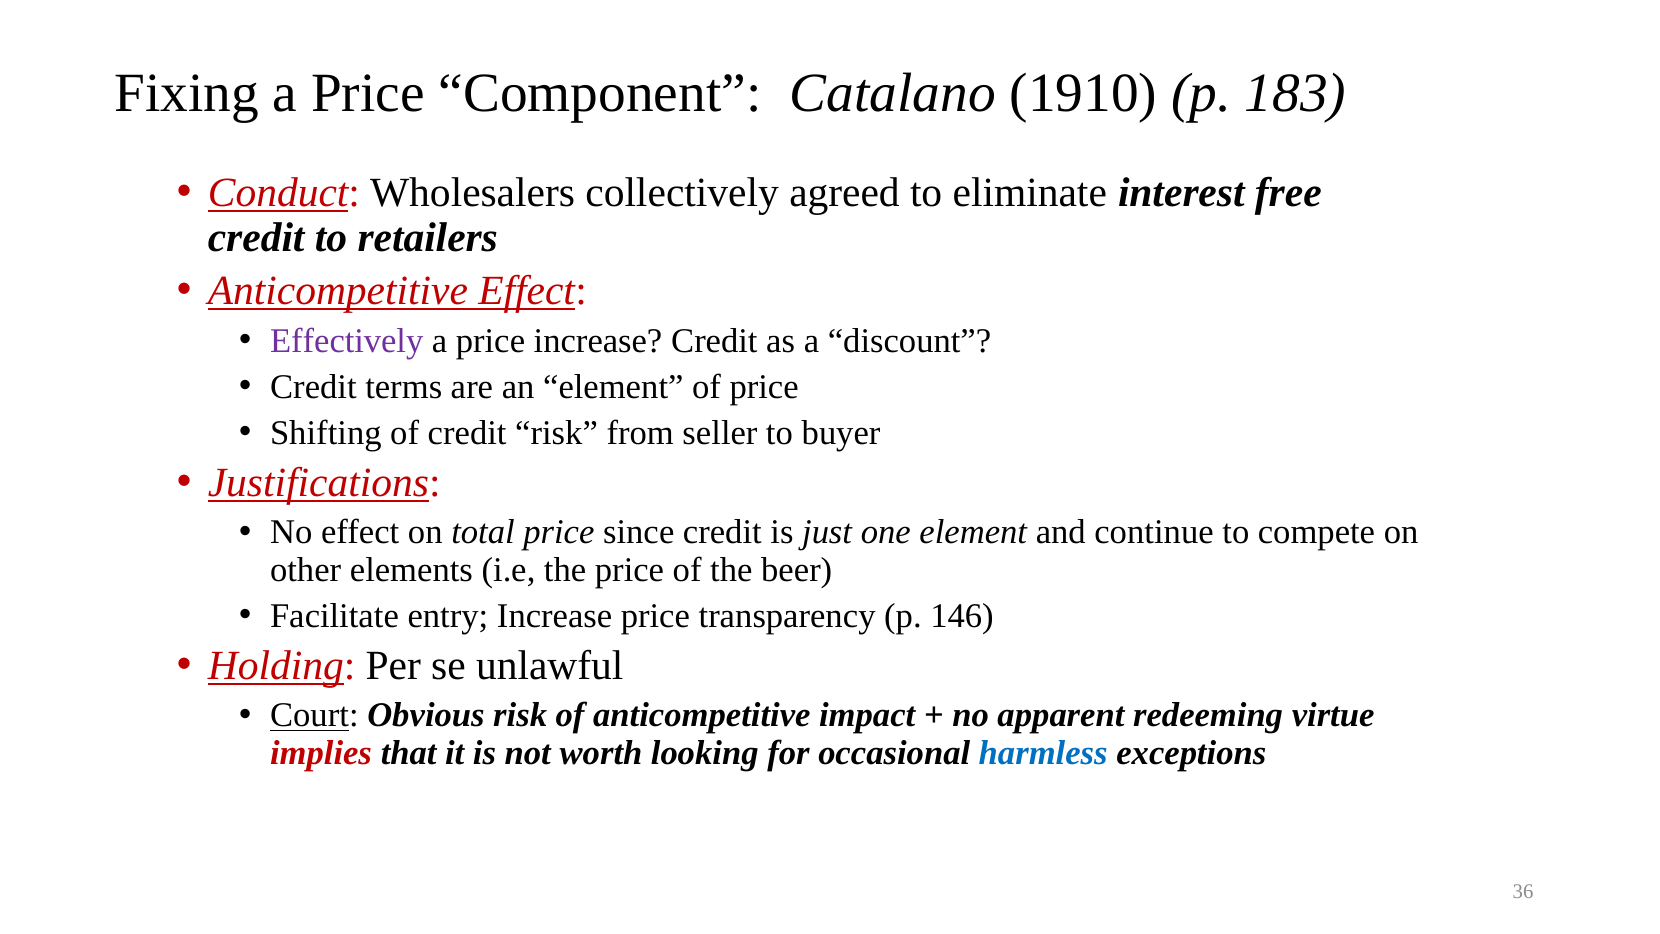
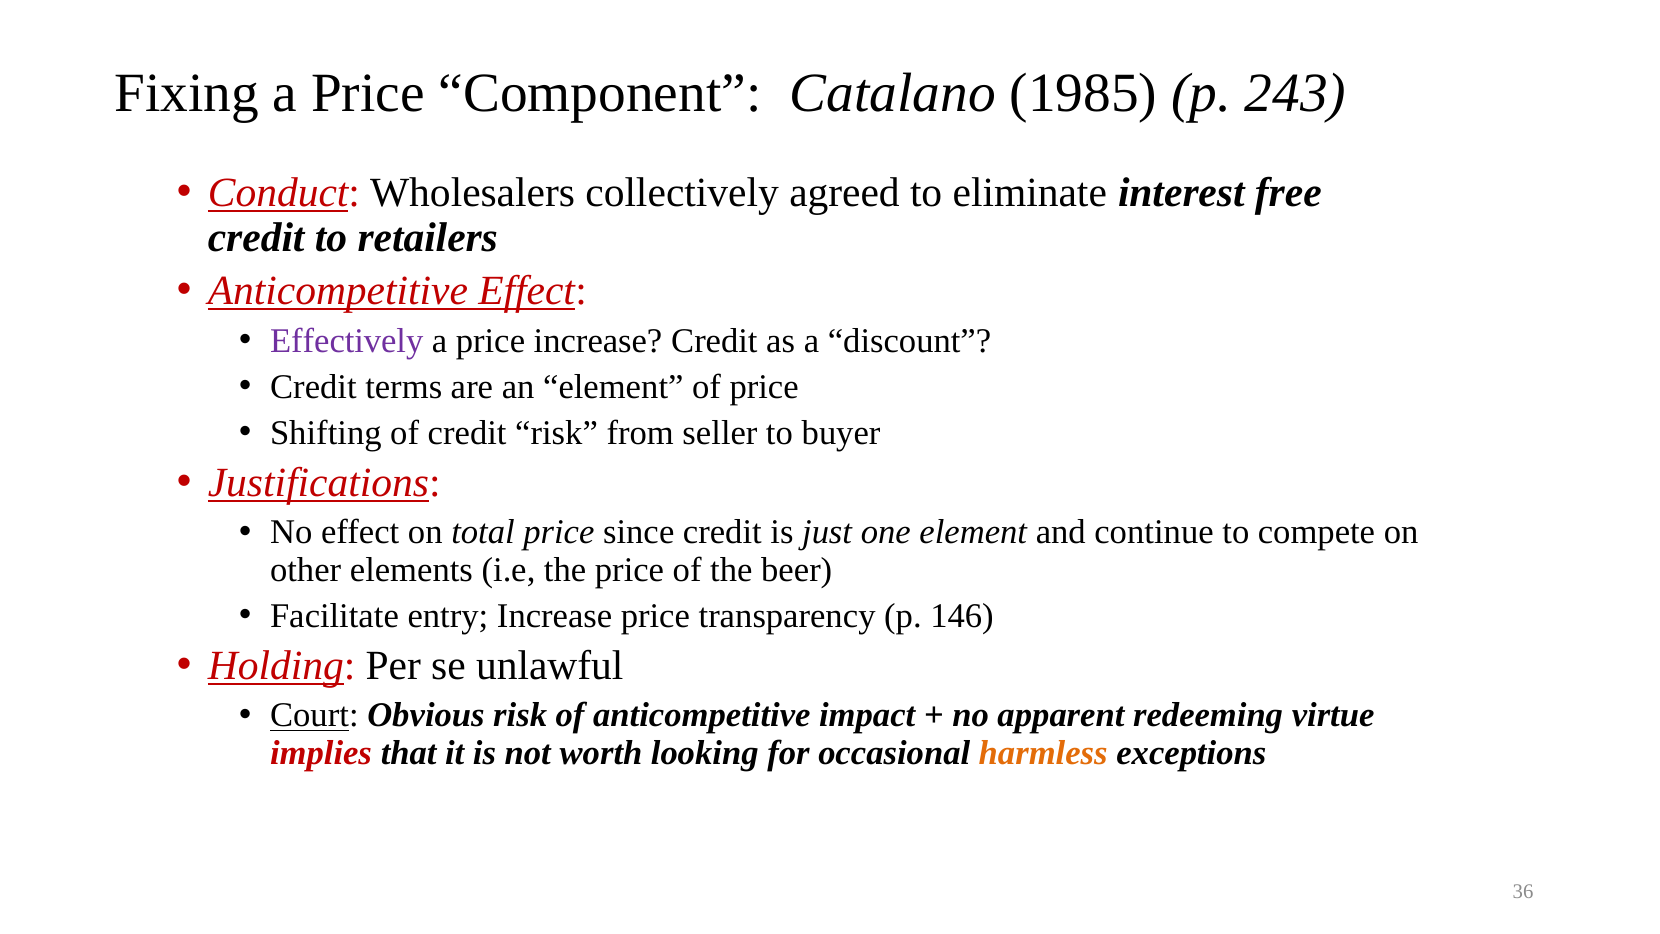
1910: 1910 -> 1985
183: 183 -> 243
harmless colour: blue -> orange
